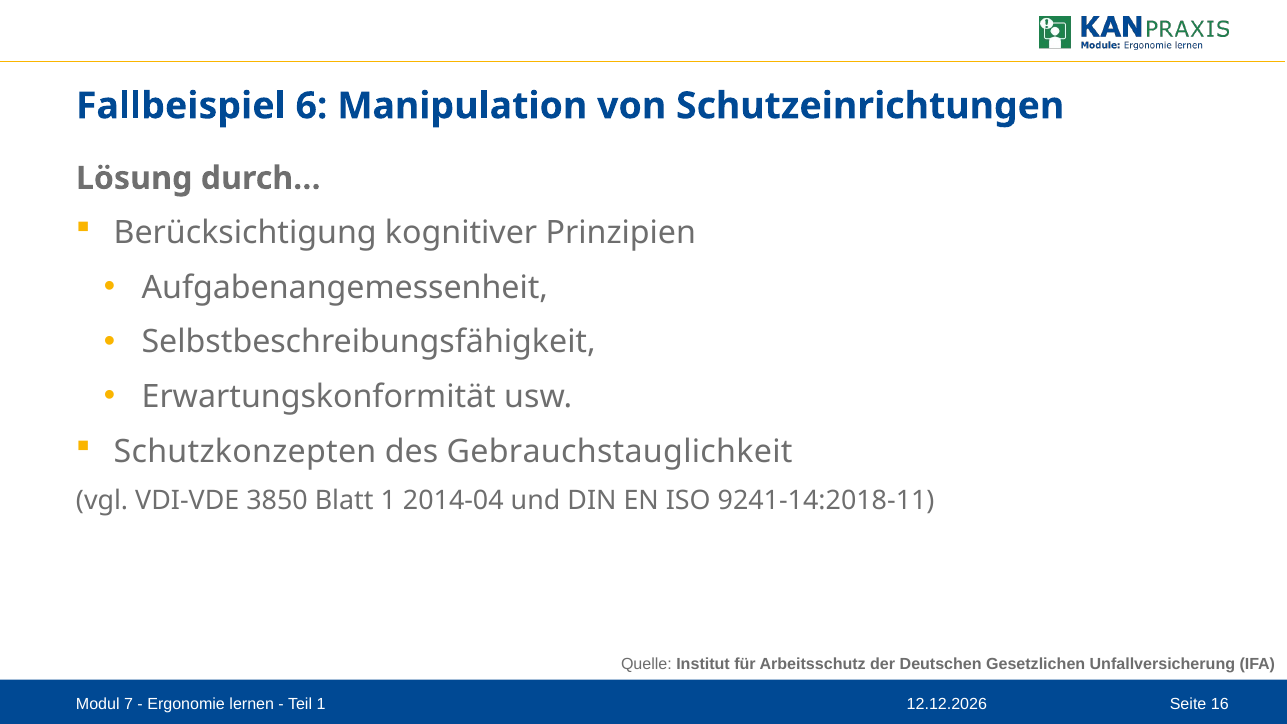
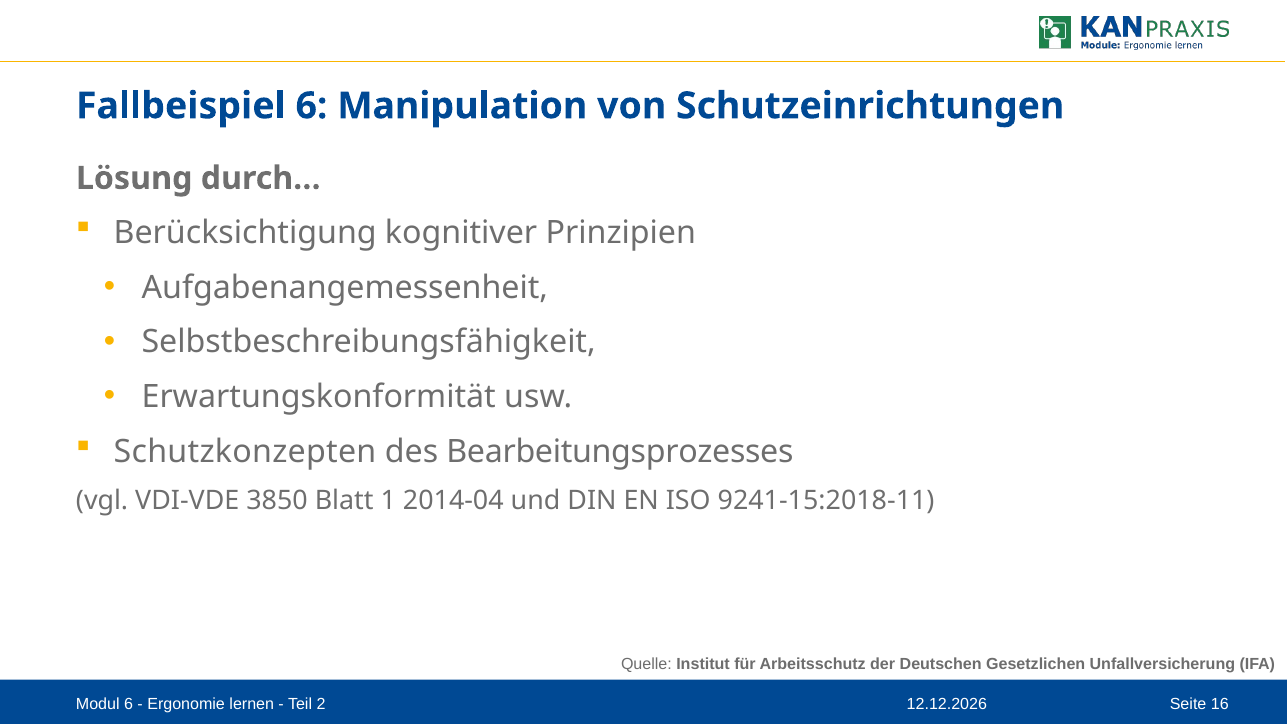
Gebrauchstauglichkeit: Gebrauchstauglichkeit -> Bearbeitungsprozesses
9241-14:2018-11: 9241-14:2018-11 -> 9241-15:2018-11
Modul 7: 7 -> 6
Teil 1: 1 -> 2
